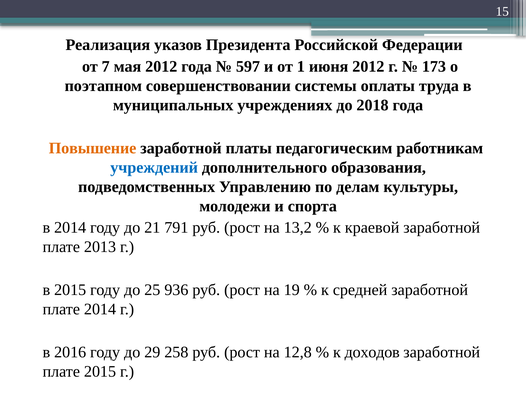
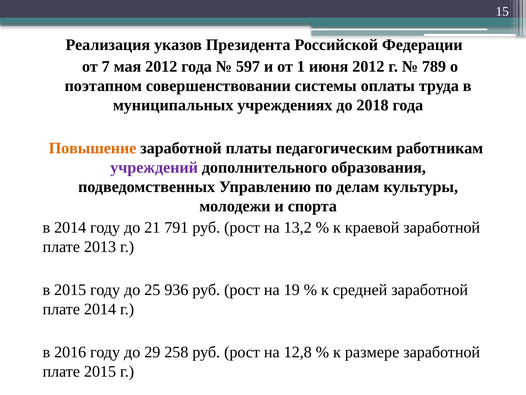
173: 173 -> 789
учреждений colour: blue -> purple
доходов: доходов -> размере
